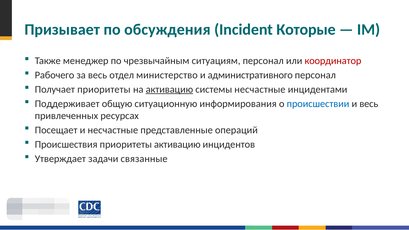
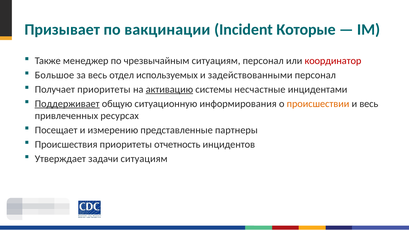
обсуждения: обсуждения -> вакцинации
Рабочего: Рабочего -> Большое
министерство: министерство -> используемых
административного: административного -> задействованными
Поддерживает underline: none -> present
происшествии colour: blue -> orange
и несчастные: несчастные -> измерению
операций: операций -> партнеры
приоритеты активацию: активацию -> отчетность
задачи связанные: связанные -> ситуациям
